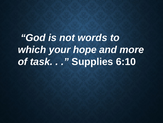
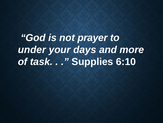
words: words -> prayer
which: which -> under
hope: hope -> days
